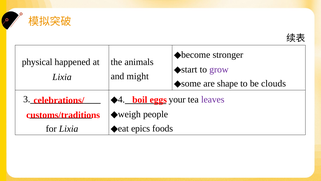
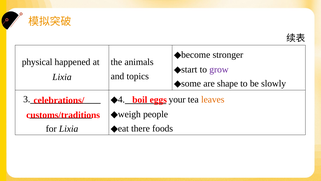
might: might -> topics
clouds: clouds -> slowly
leaves colour: purple -> orange
epics: epics -> there
